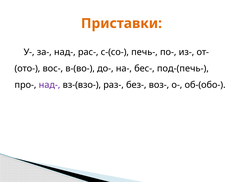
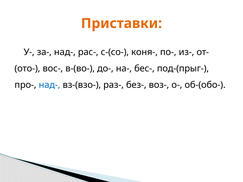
печь-: печь- -> коня-
под-(печь-: под-(печь- -> под-(прыг-
над- at (50, 85) colour: purple -> blue
